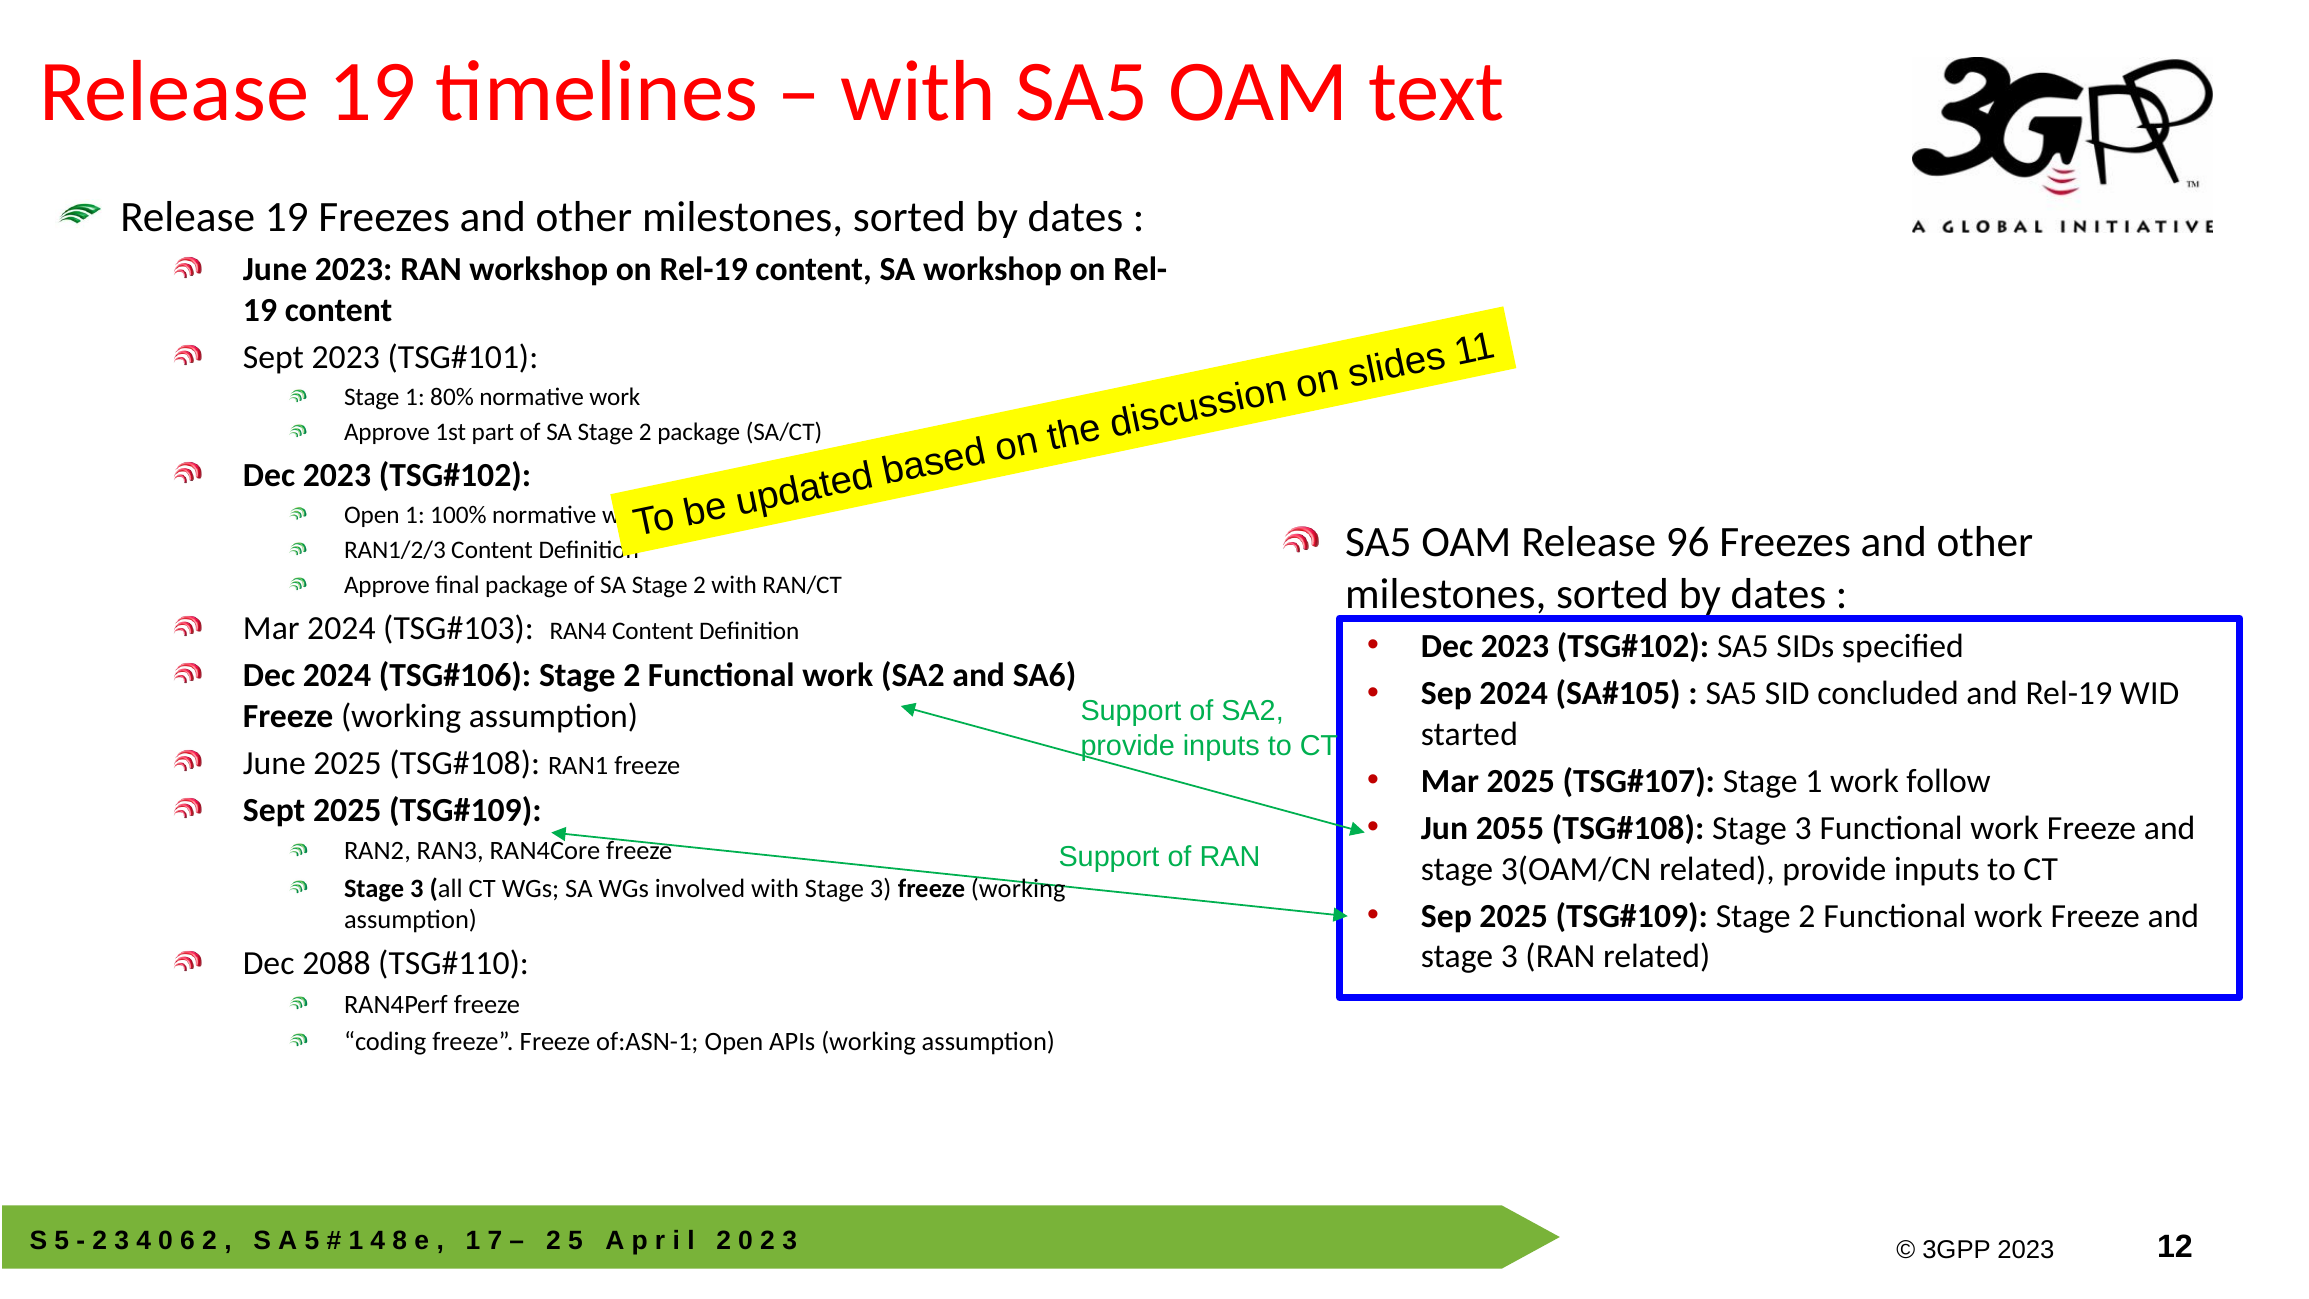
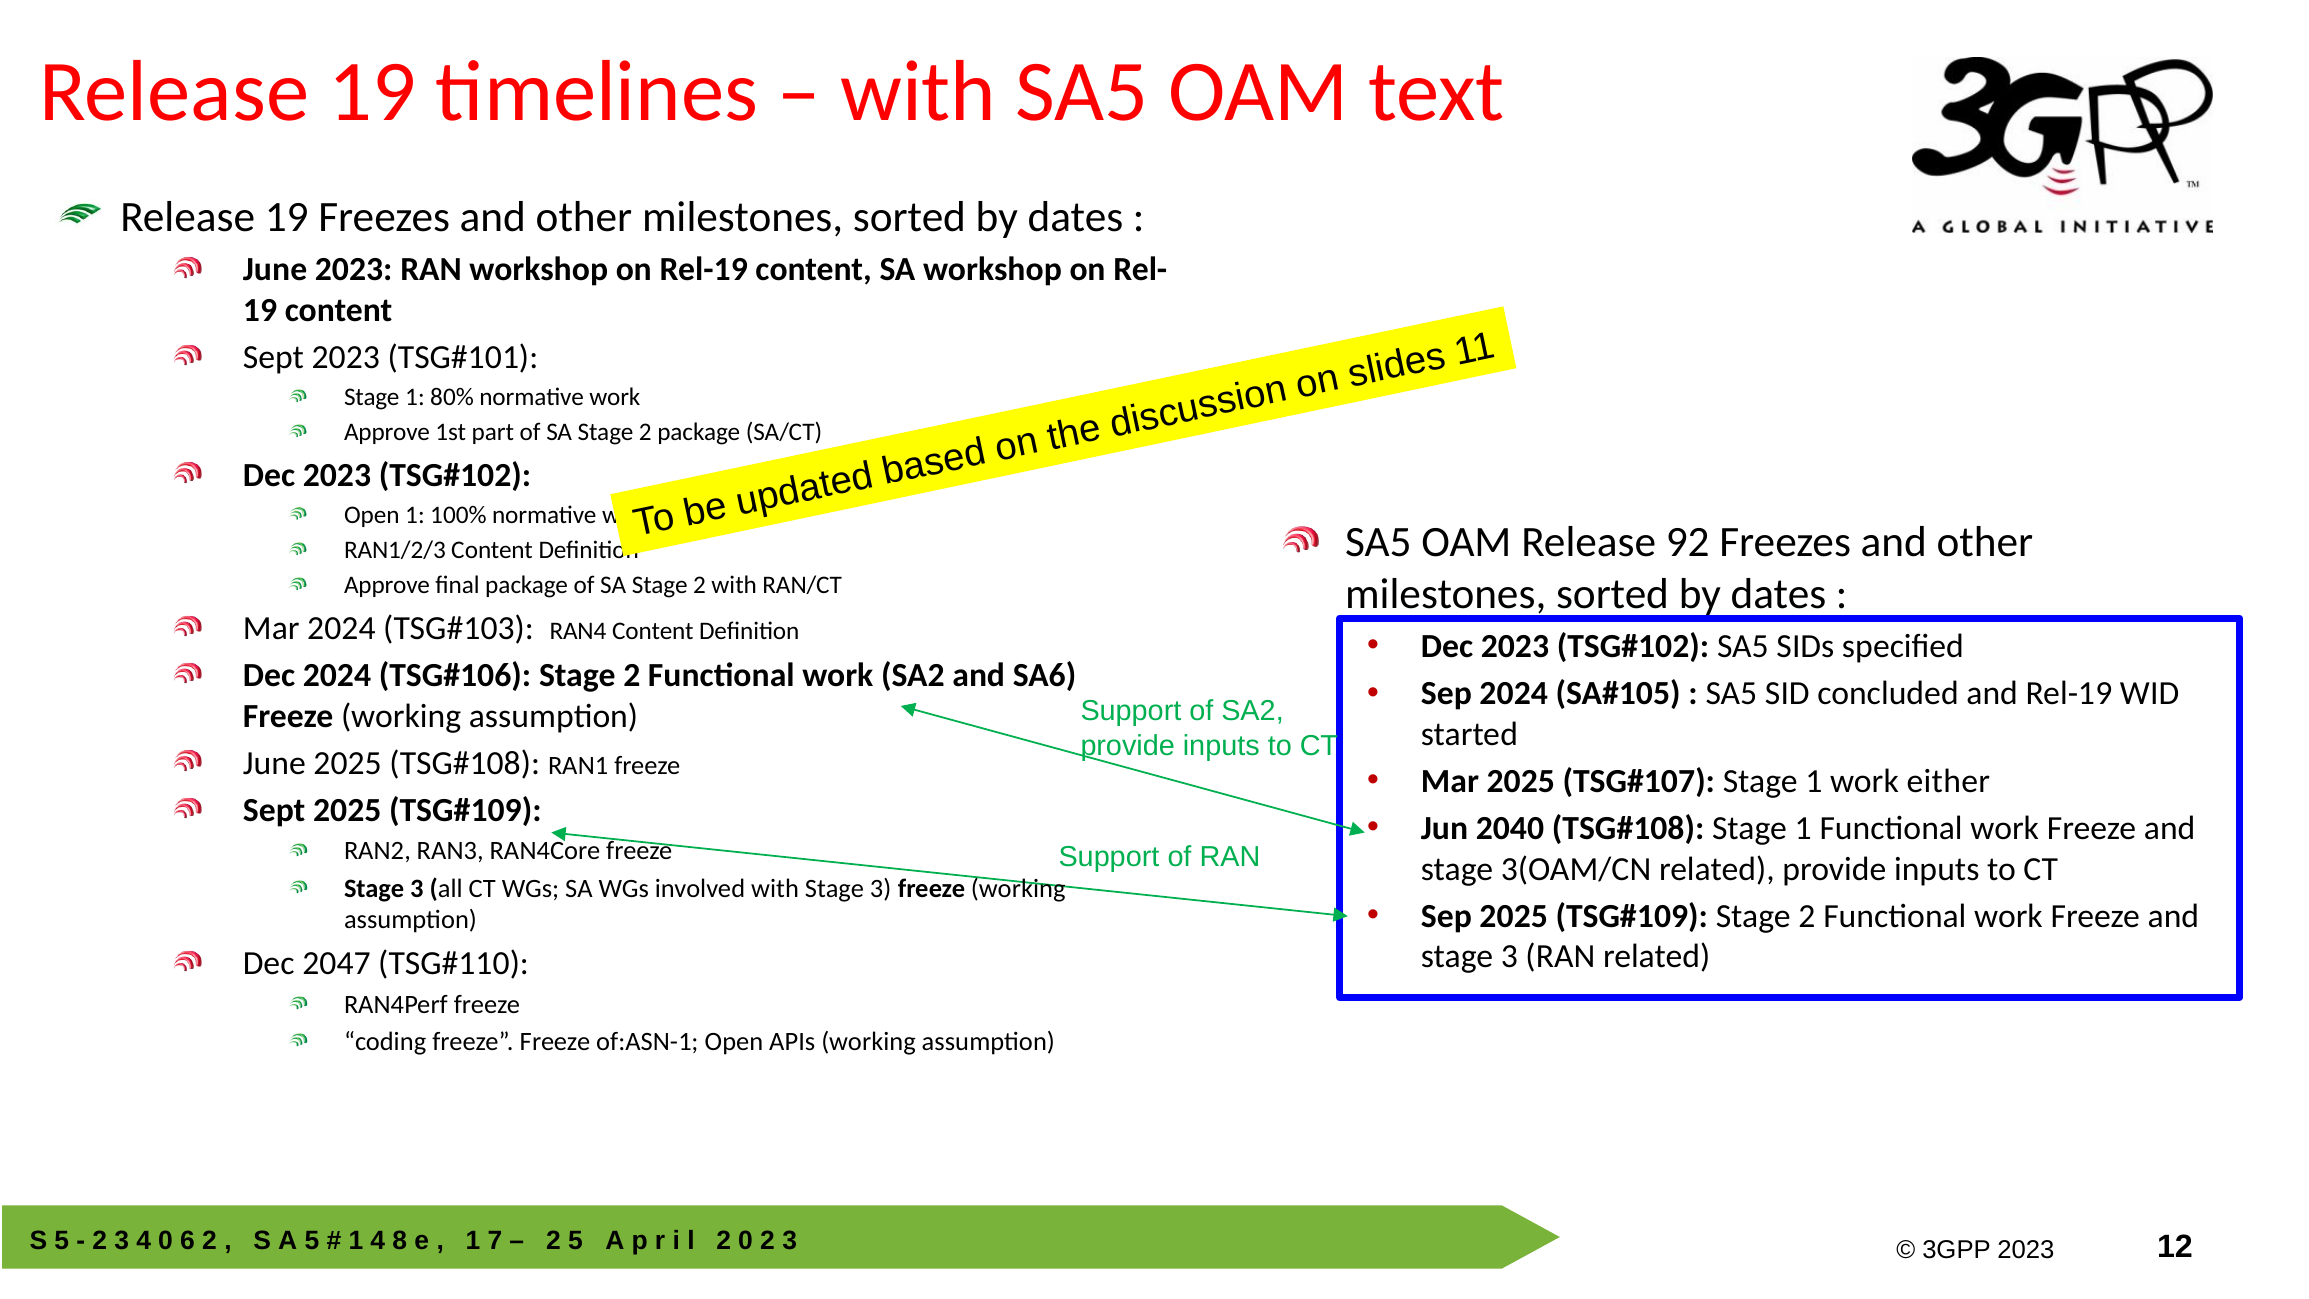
96: 96 -> 92
follow: follow -> either
2055: 2055 -> 2040
3 at (1803, 828): 3 -> 1
2088: 2088 -> 2047
